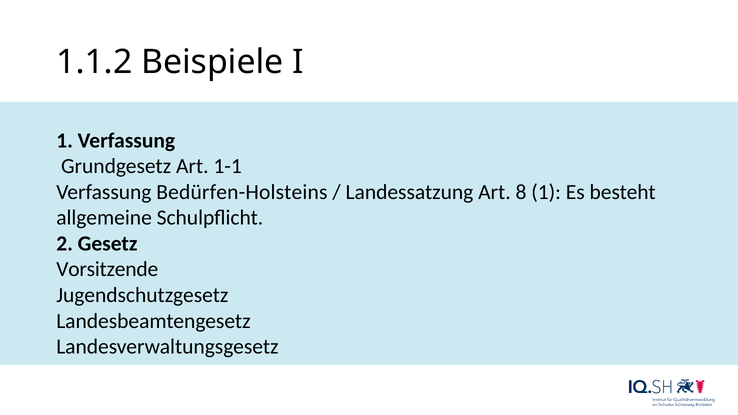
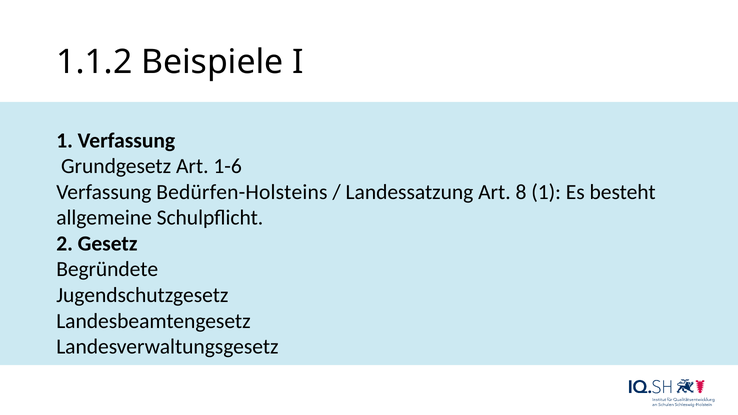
1-1: 1-1 -> 1-6
Vorsitzende: Vorsitzende -> Begründete
